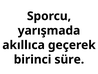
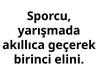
süre: süre -> elini
